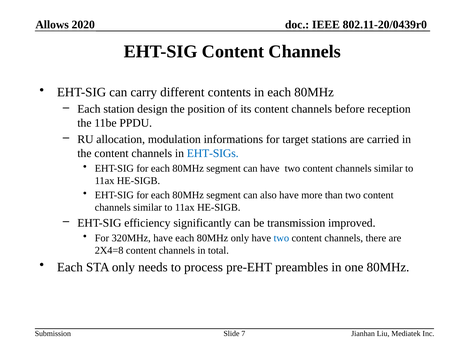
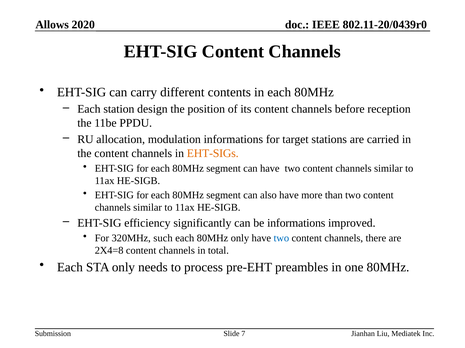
EHT-SIGs colour: blue -> orange
be transmission: transmission -> informations
320MHz have: have -> such
